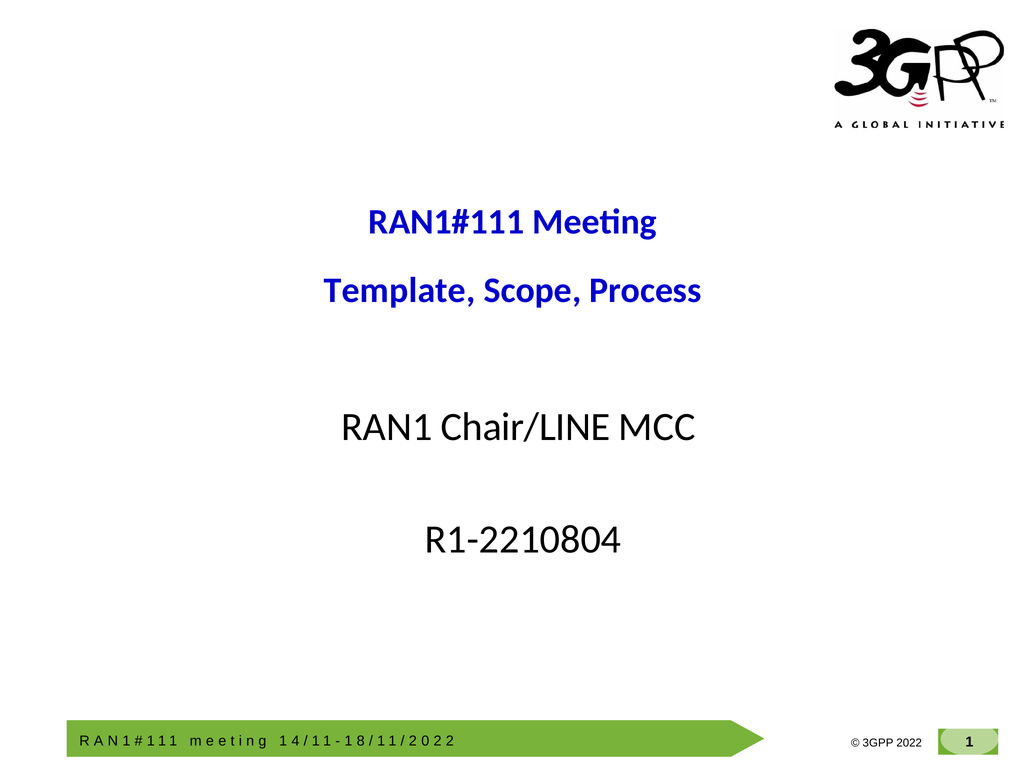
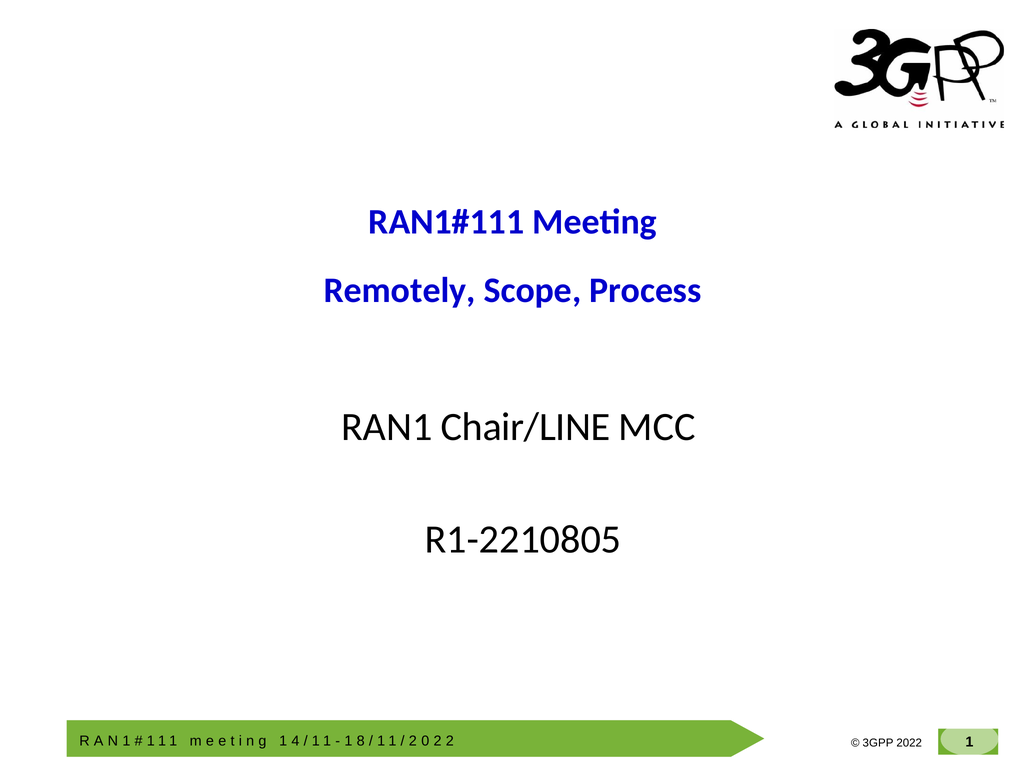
Template: Template -> Remotely
R1-2210804: R1-2210804 -> R1-2210805
